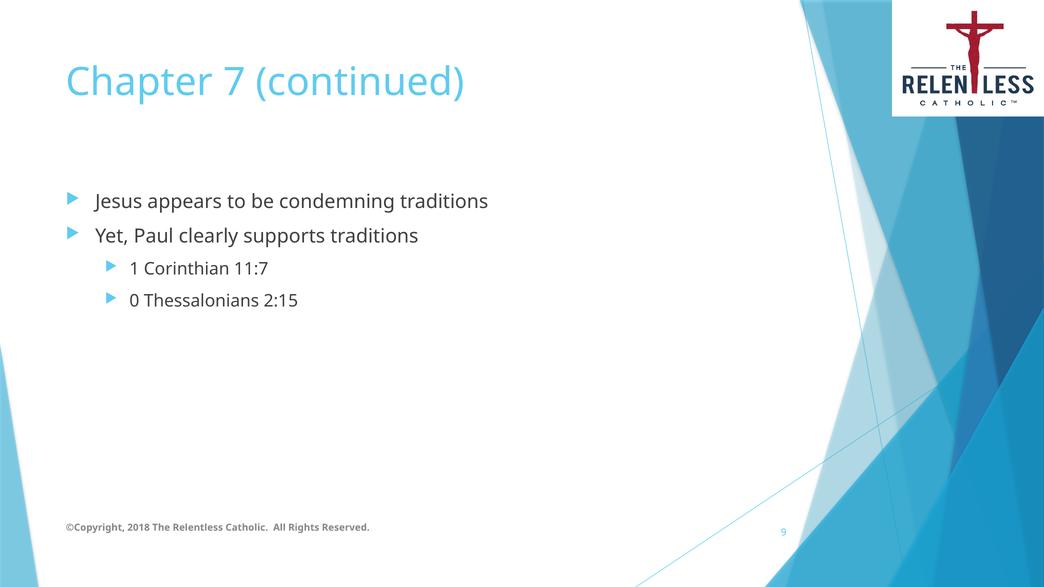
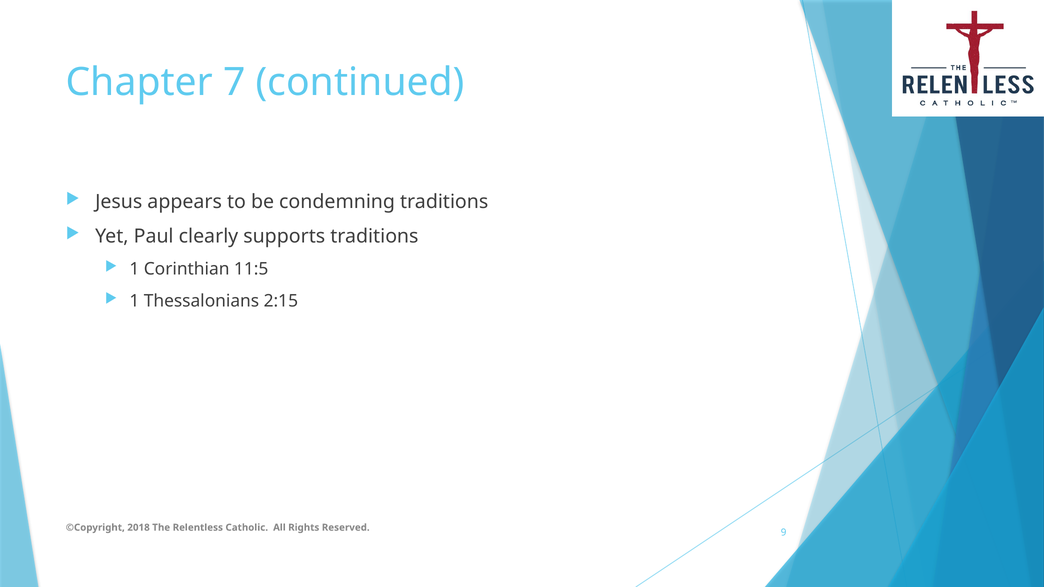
11:7: 11:7 -> 11:5
0 at (134, 301): 0 -> 1
